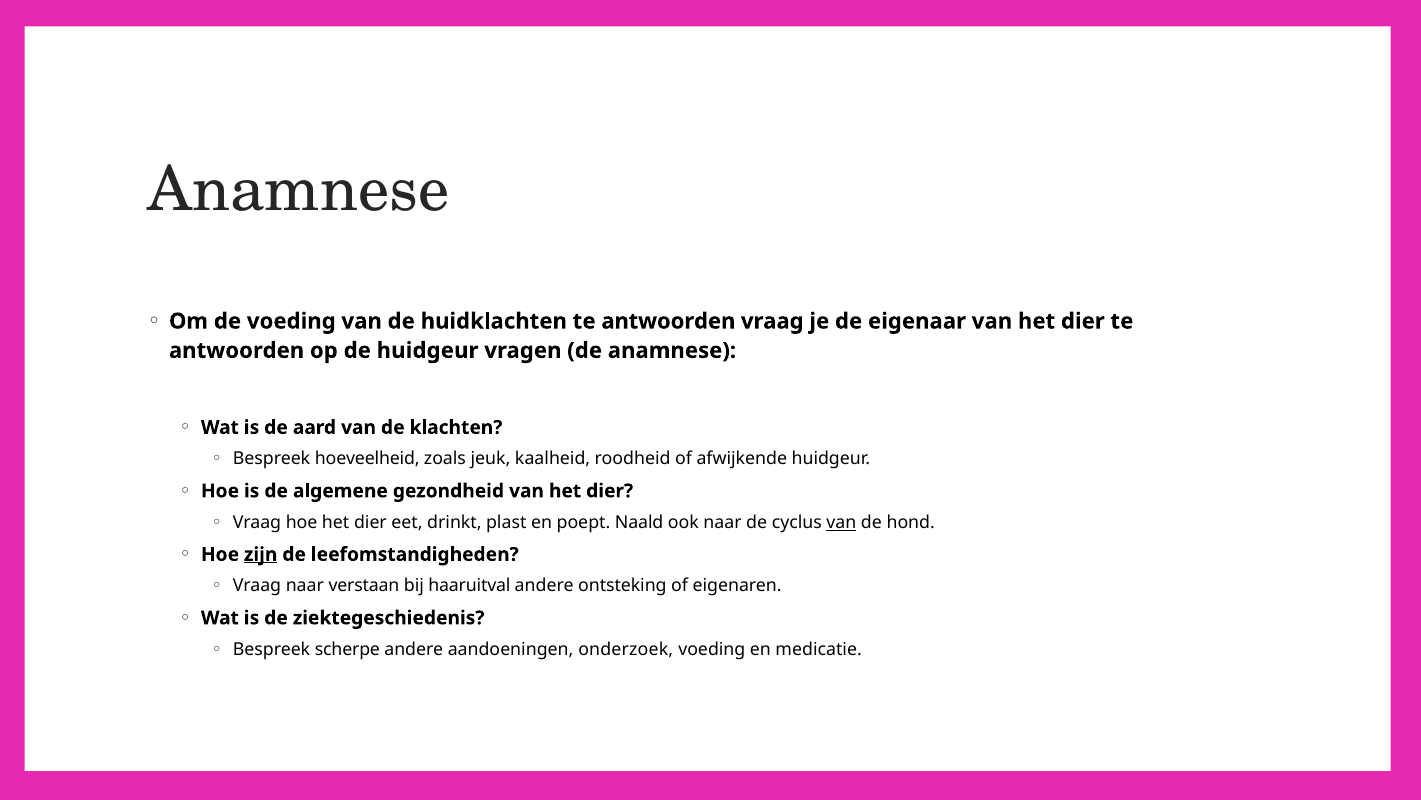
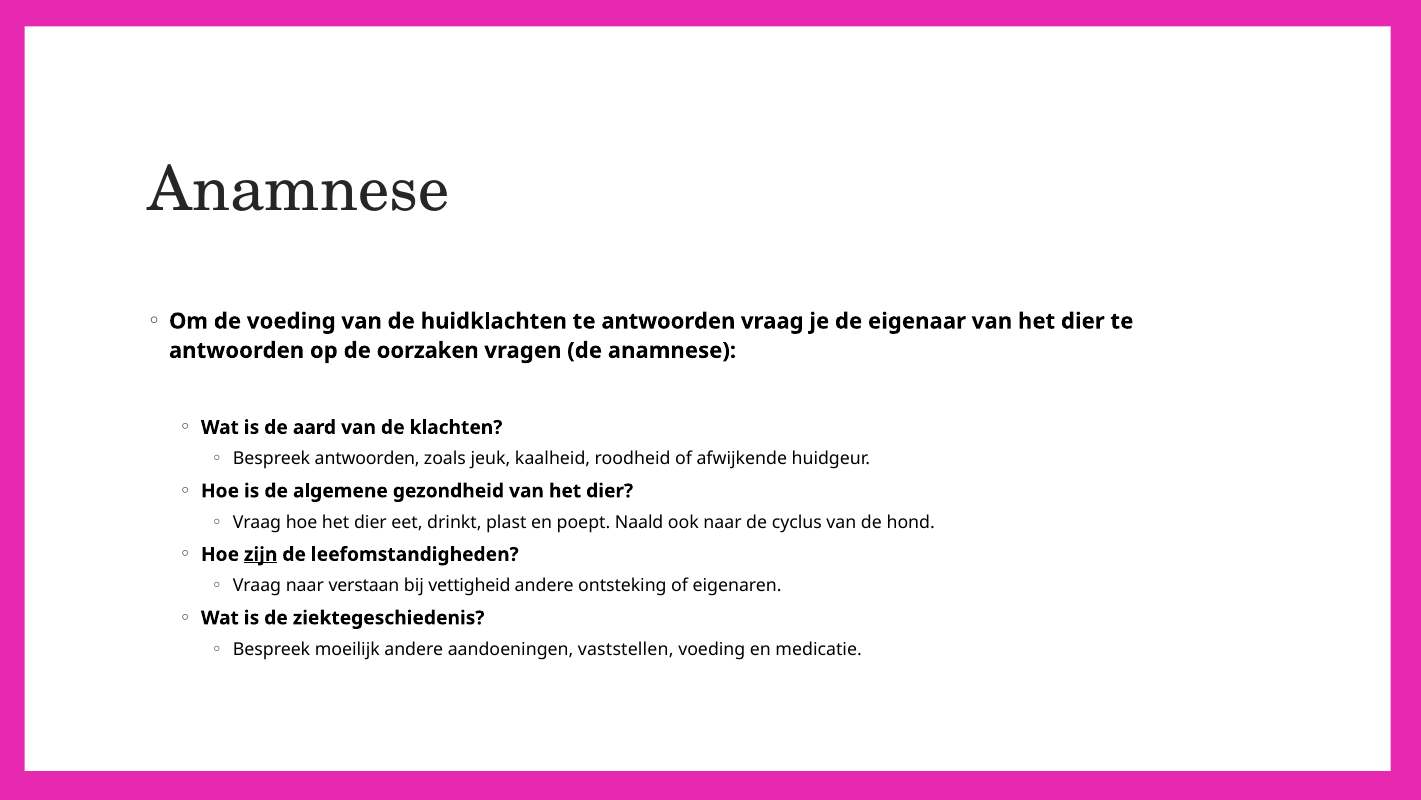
de huidgeur: huidgeur -> oorzaken
Bespreek hoeveelheid: hoeveelheid -> antwoorden
van at (841, 522) underline: present -> none
haaruitval: haaruitval -> vettigheid
scherpe: scherpe -> moeilijk
onderzoek: onderzoek -> vaststellen
